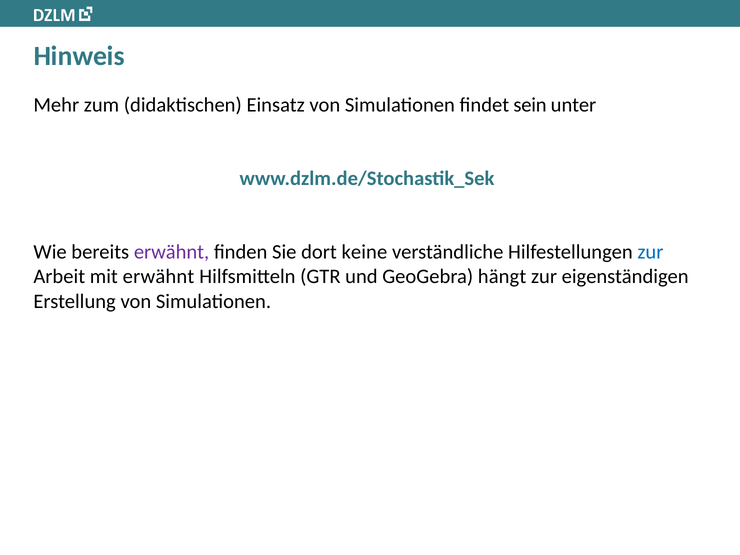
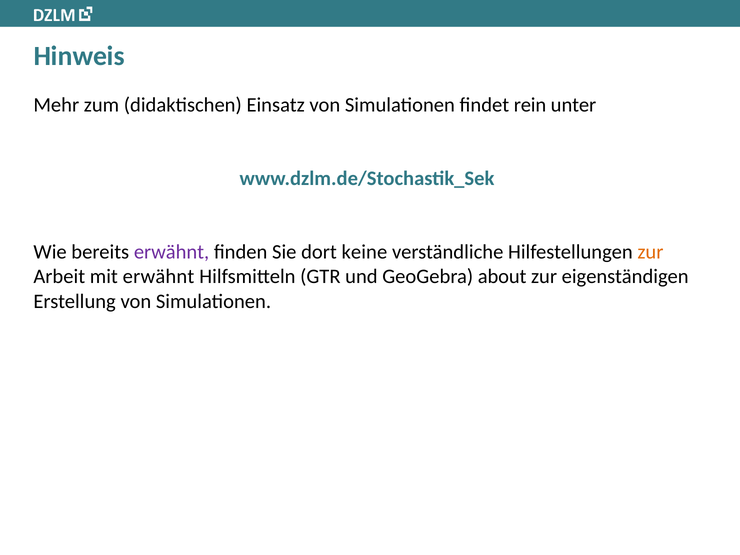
sein: sein -> rein
zur at (650, 252) colour: blue -> orange
hängt: hängt -> about
